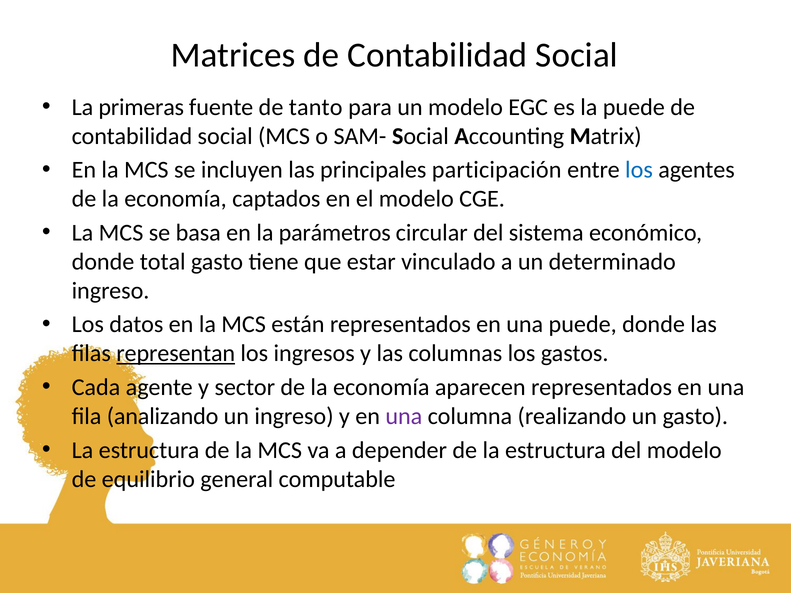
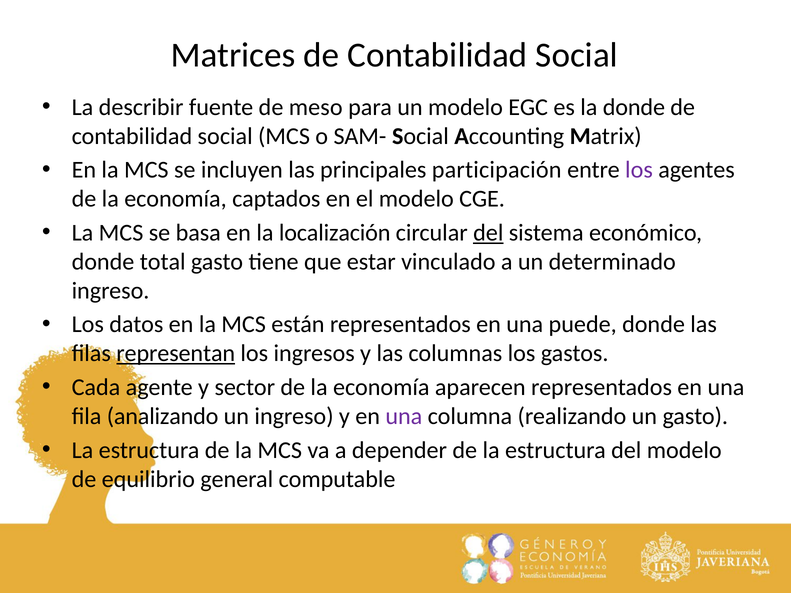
primeras: primeras -> describir
tanto: tanto -> meso
la puede: puede -> donde
los at (639, 170) colour: blue -> purple
parámetros: parámetros -> localización
del at (488, 233) underline: none -> present
